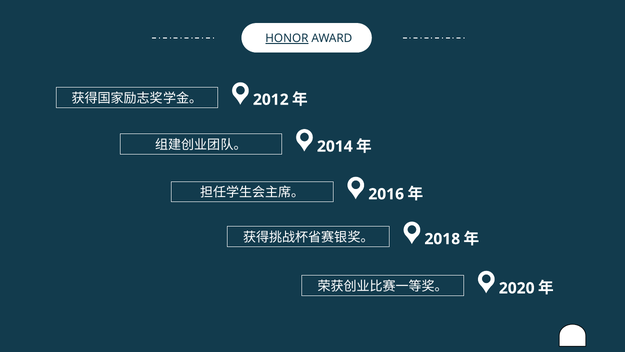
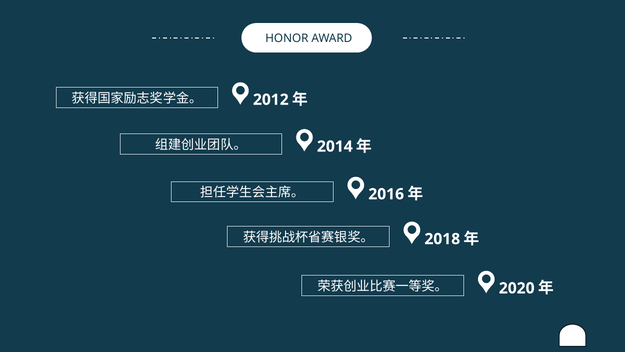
HONOR underline: present -> none
